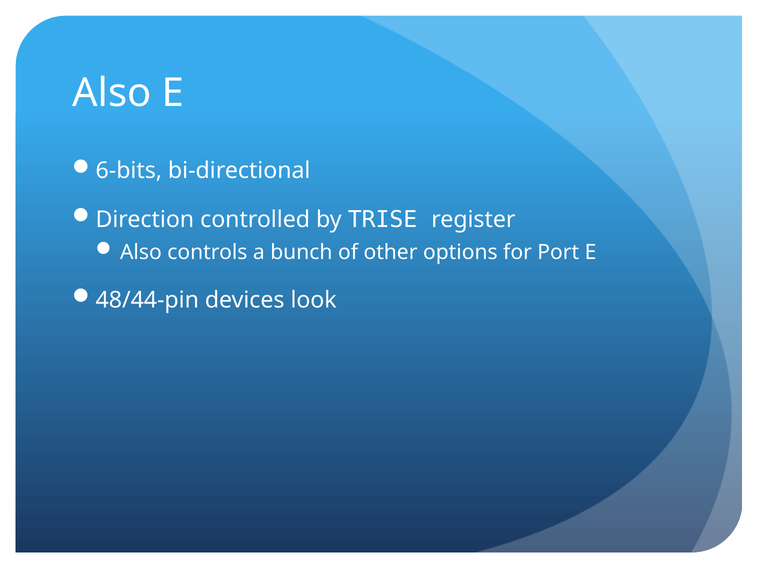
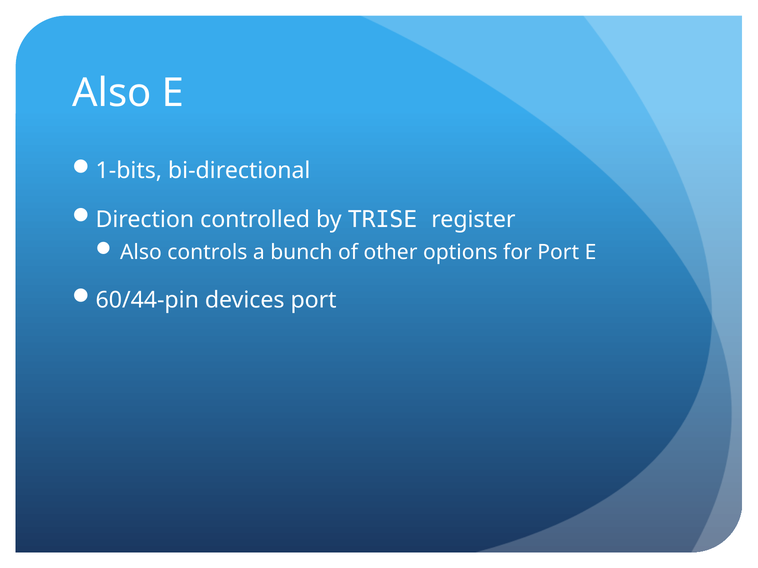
6-bits: 6-bits -> 1-bits
48/44-pin: 48/44-pin -> 60/44-pin
devices look: look -> port
